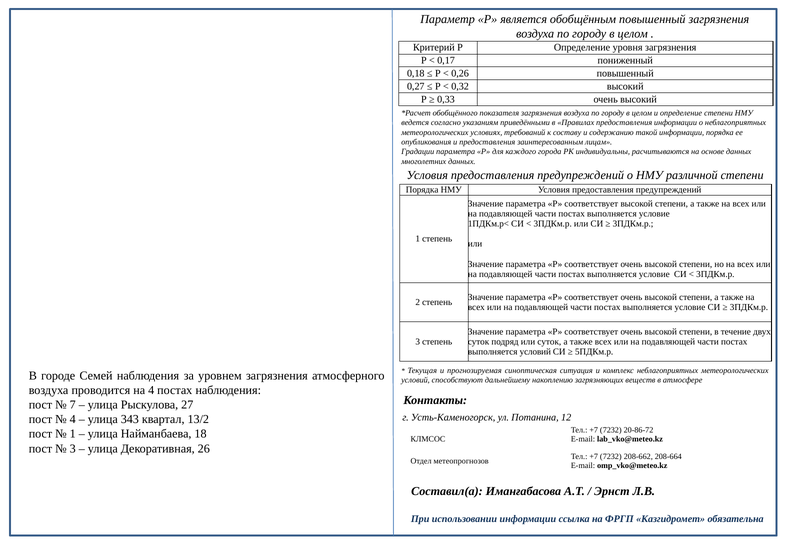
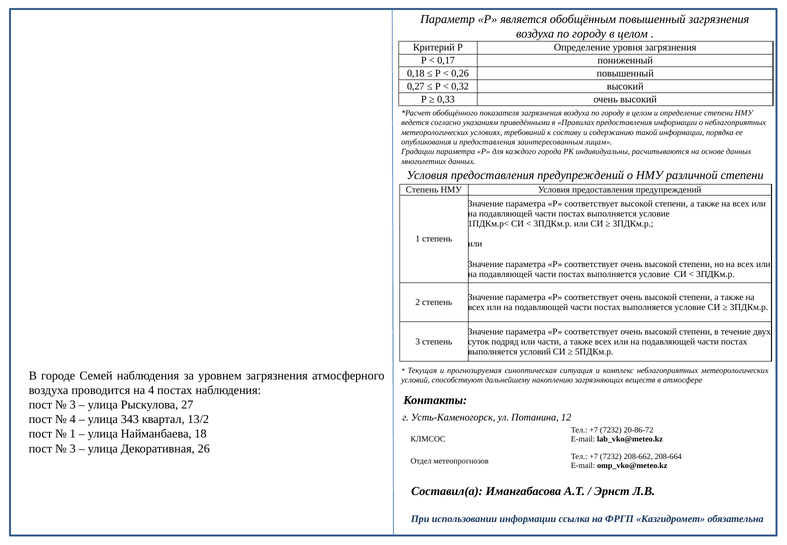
Порядка at (422, 190): Порядка -> Степень
или суток: суток -> части
7 at (73, 405): 7 -> 3
